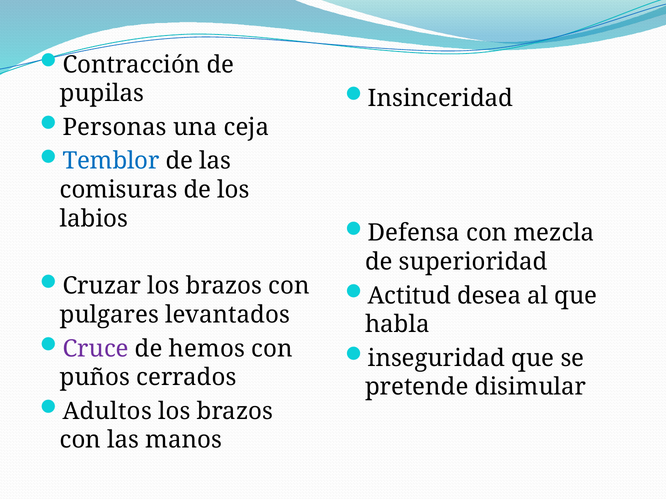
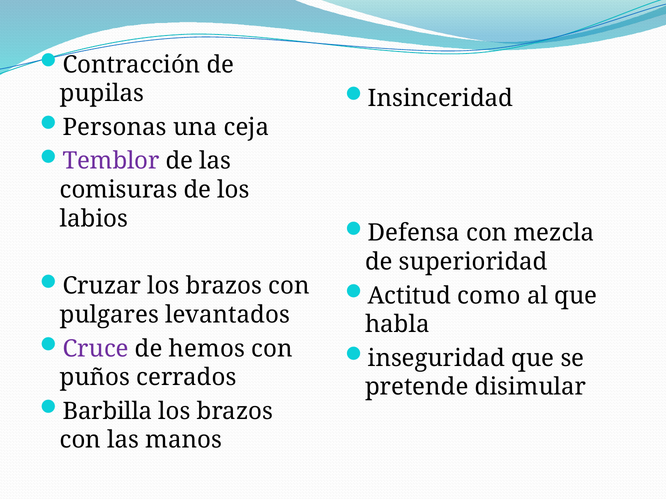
Temblor colour: blue -> purple
desea: desea -> como
Adultos: Adultos -> Barbilla
